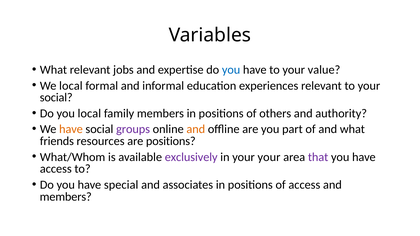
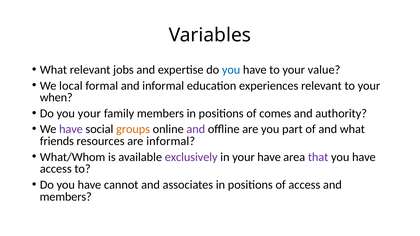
social at (56, 98): social -> when
you local: local -> your
others: others -> comes
have at (71, 129) colour: orange -> purple
groups colour: purple -> orange
and at (196, 129) colour: orange -> purple
are positions: positions -> informal
your your: your -> have
special: special -> cannot
